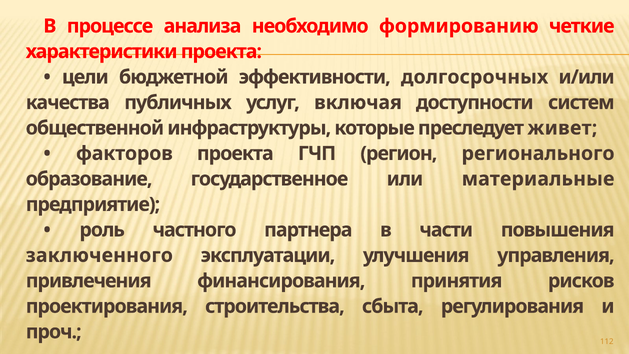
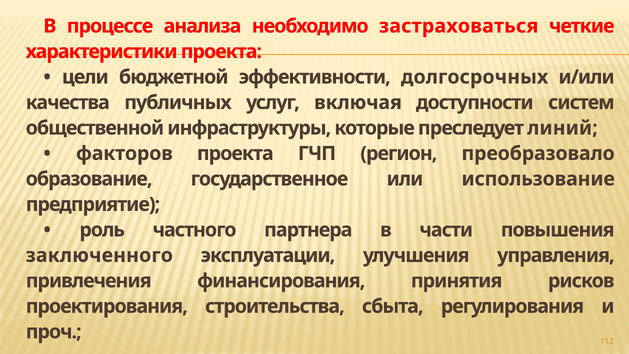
формированию: формированию -> застраховаться
живет: живет -> линий
регионального: регионального -> преобразовало
материальные: материальные -> использование
